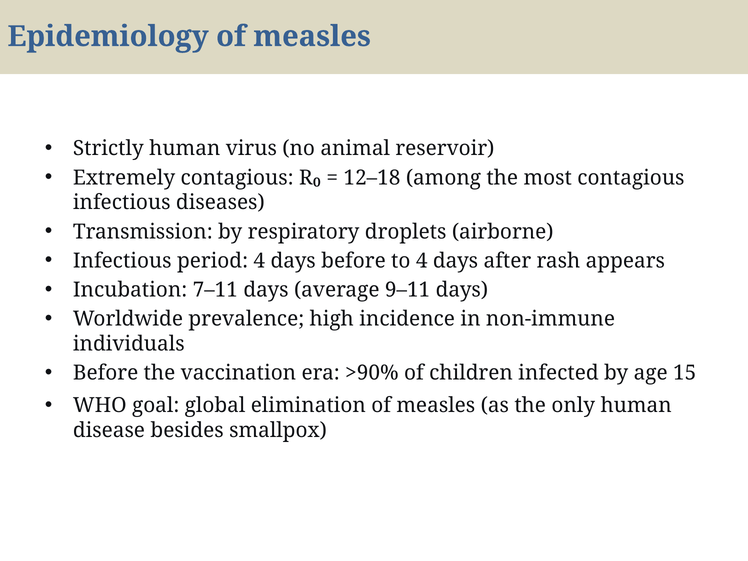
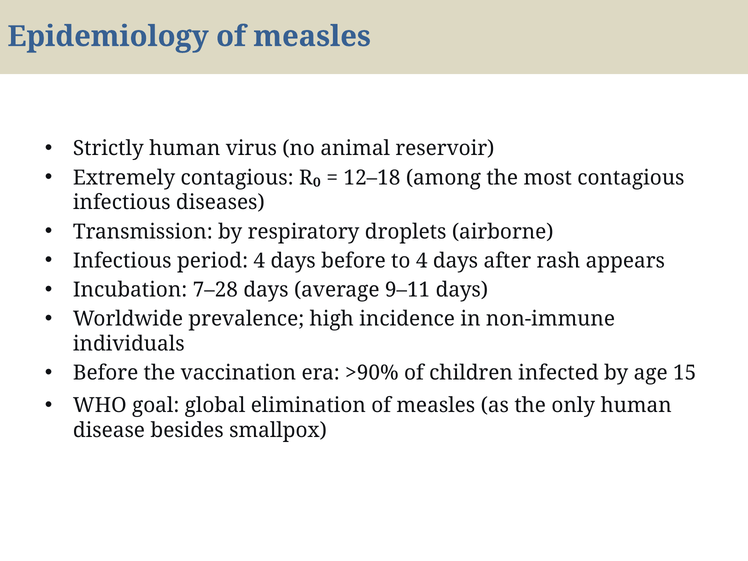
7–11: 7–11 -> 7–28
